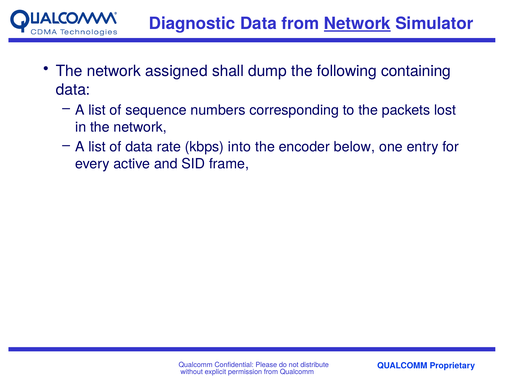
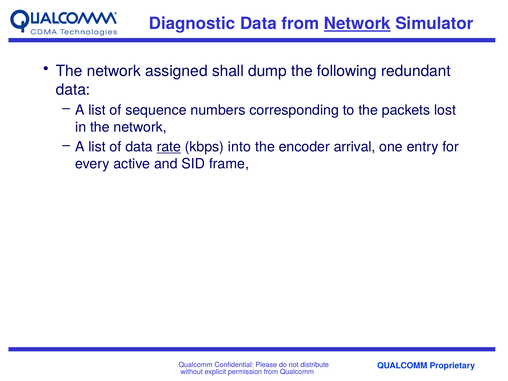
containing: containing -> redundant
rate underline: none -> present
below: below -> arrival
